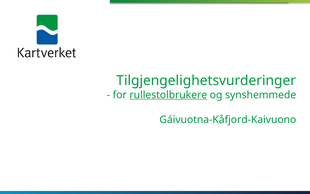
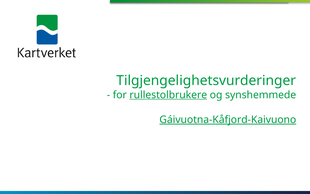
Gáivuotna-Kåfjord-Kaivuono underline: none -> present
